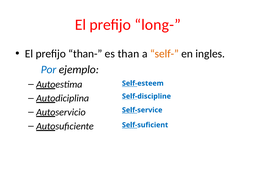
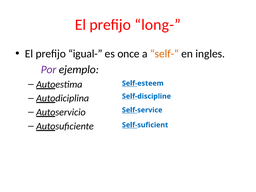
than-: than- -> igual-
than: than -> once
Por colour: blue -> purple
